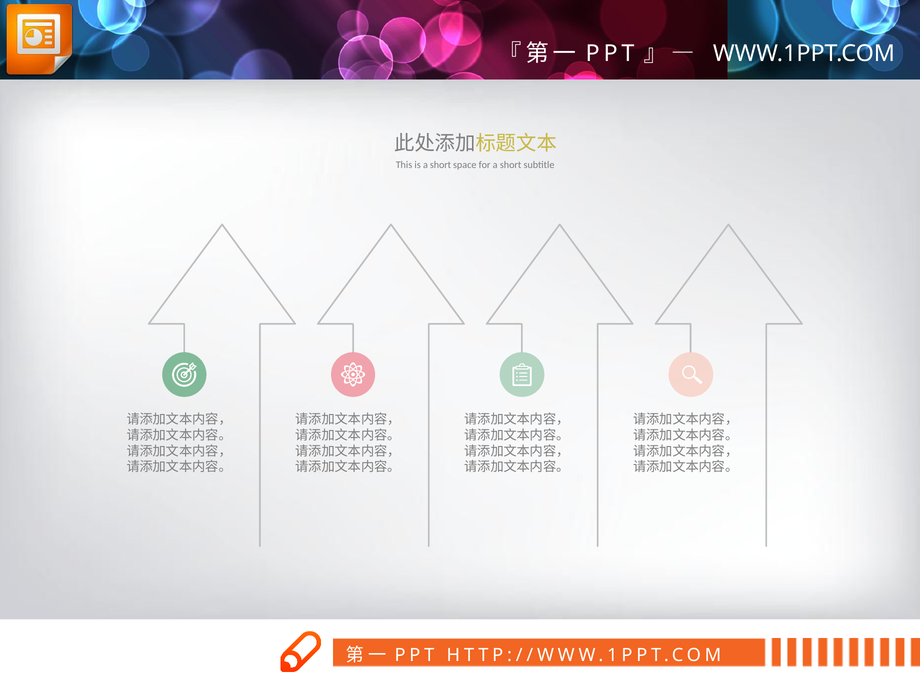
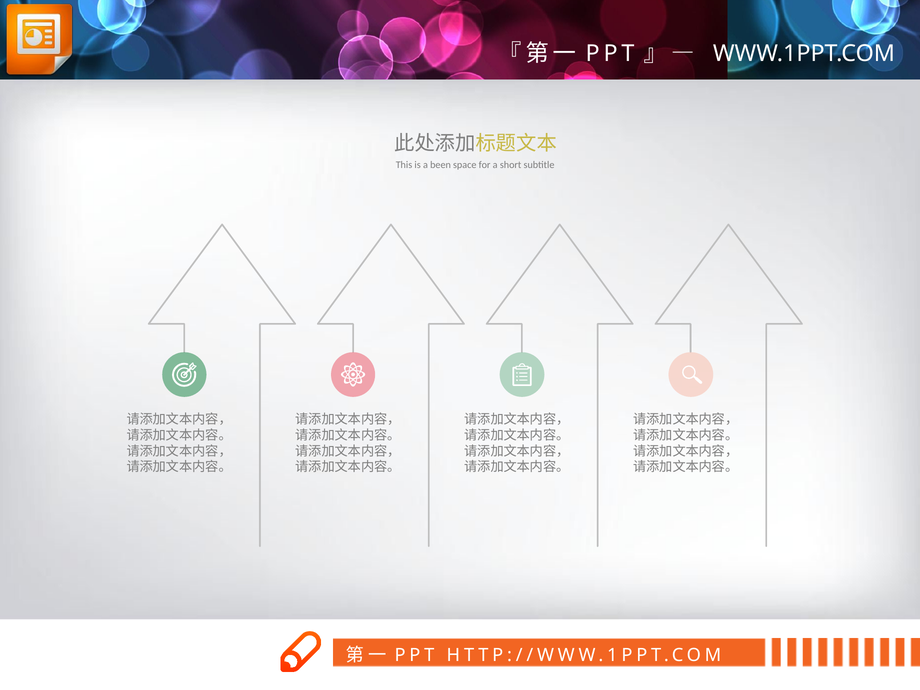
is a short: short -> been
